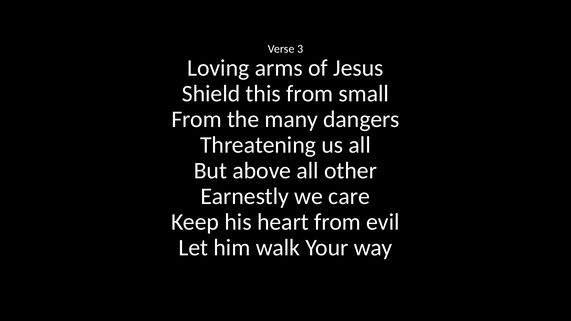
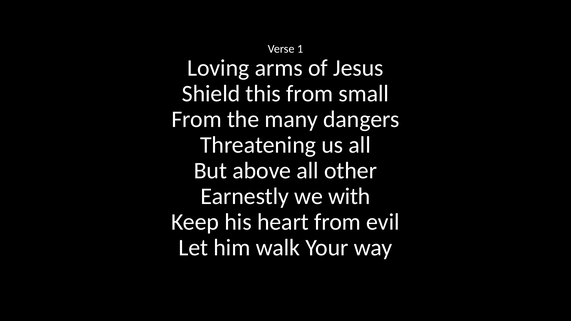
3: 3 -> 1
care: care -> with
